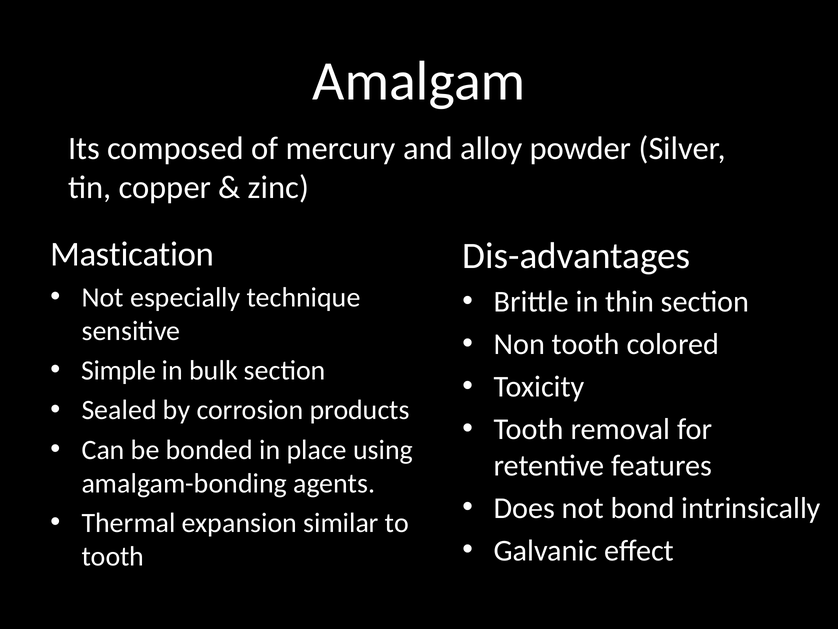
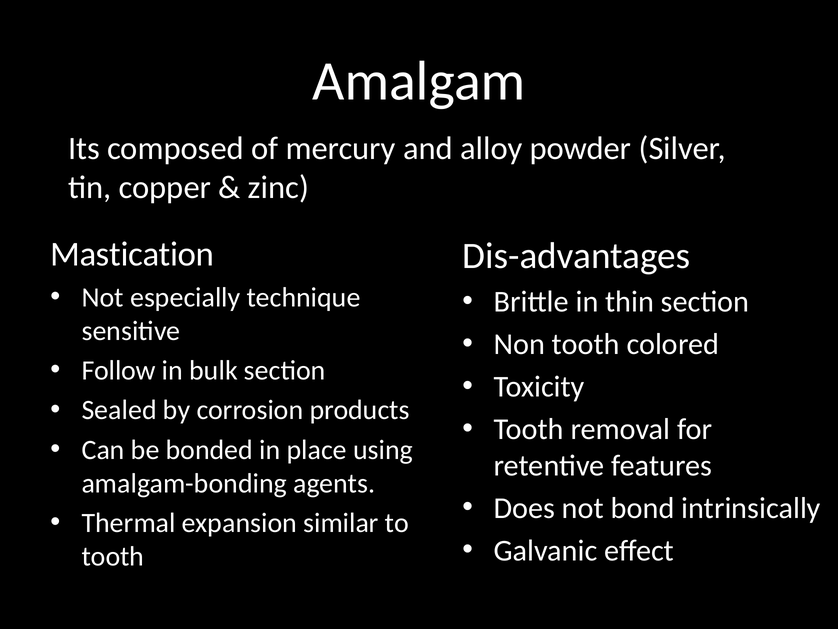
Simple: Simple -> Follow
